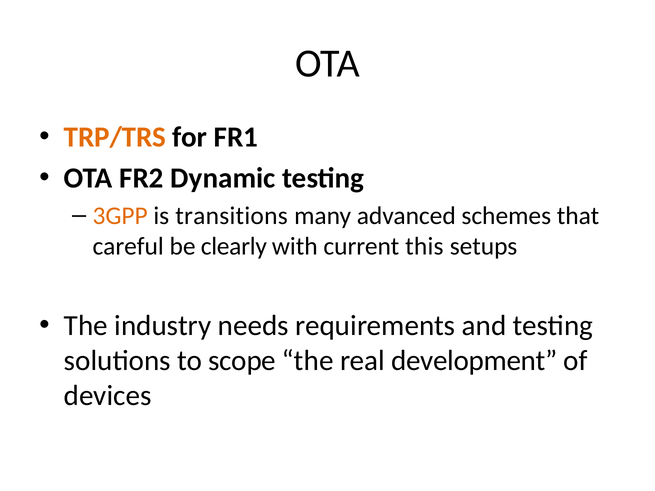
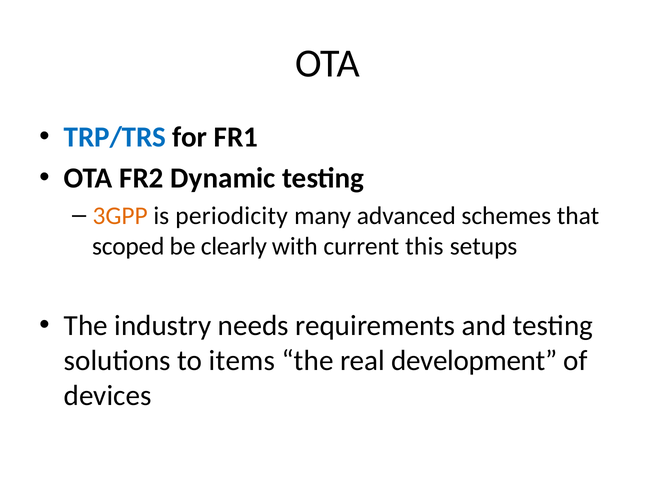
TRP/TRS colour: orange -> blue
transitions: transitions -> periodicity
careful: careful -> scoped
scope: scope -> items
